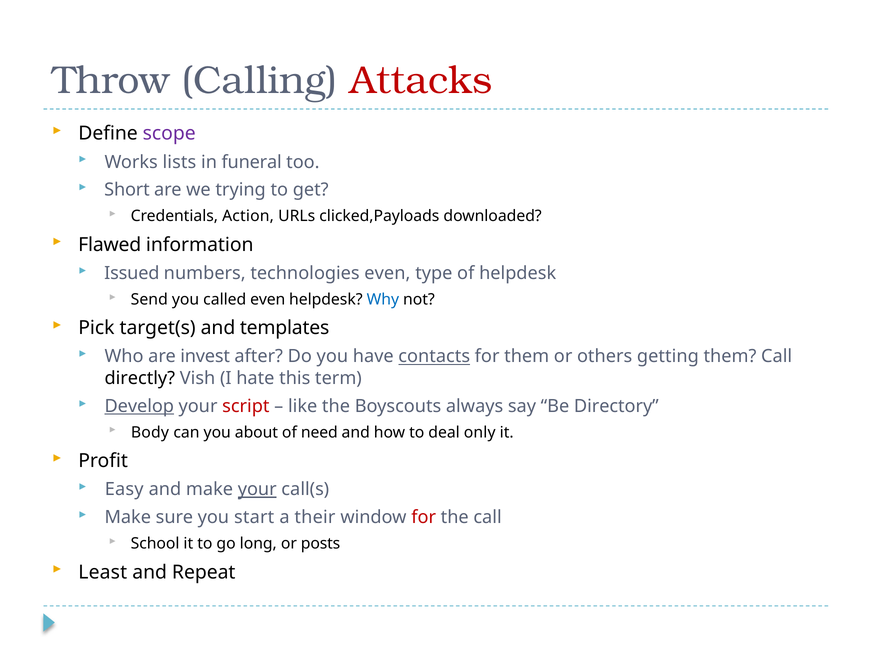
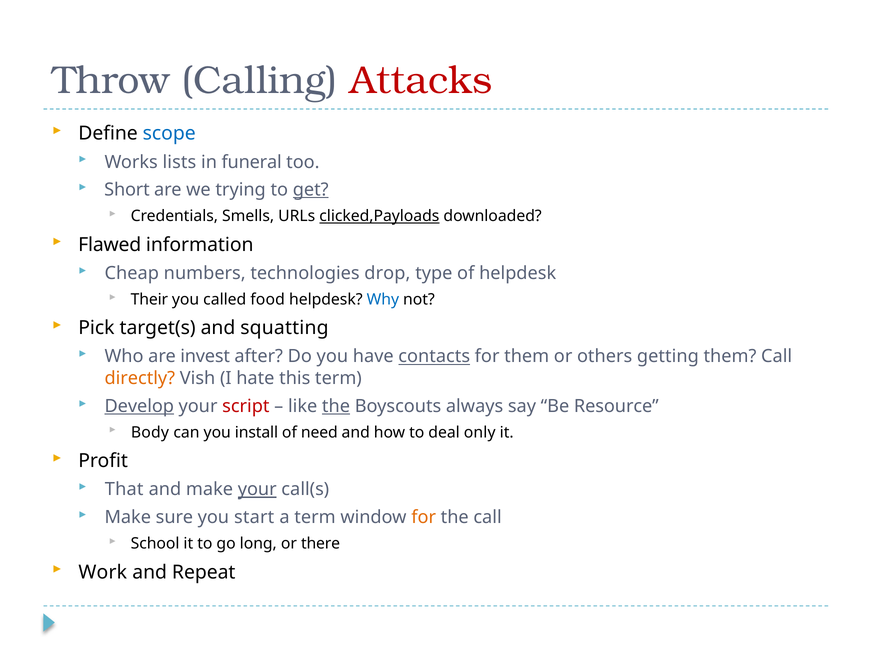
scope colour: purple -> blue
get underline: none -> present
Action: Action -> Smells
clicked,Payloads underline: none -> present
Issued: Issued -> Cheap
technologies even: even -> drop
Send: Send -> Their
called even: even -> food
templates: templates -> squatting
directly colour: black -> orange
the at (336, 406) underline: none -> present
Directory: Directory -> Resource
about: about -> install
Easy: Easy -> That
a their: their -> term
for at (424, 517) colour: red -> orange
posts: posts -> there
Least: Least -> Work
